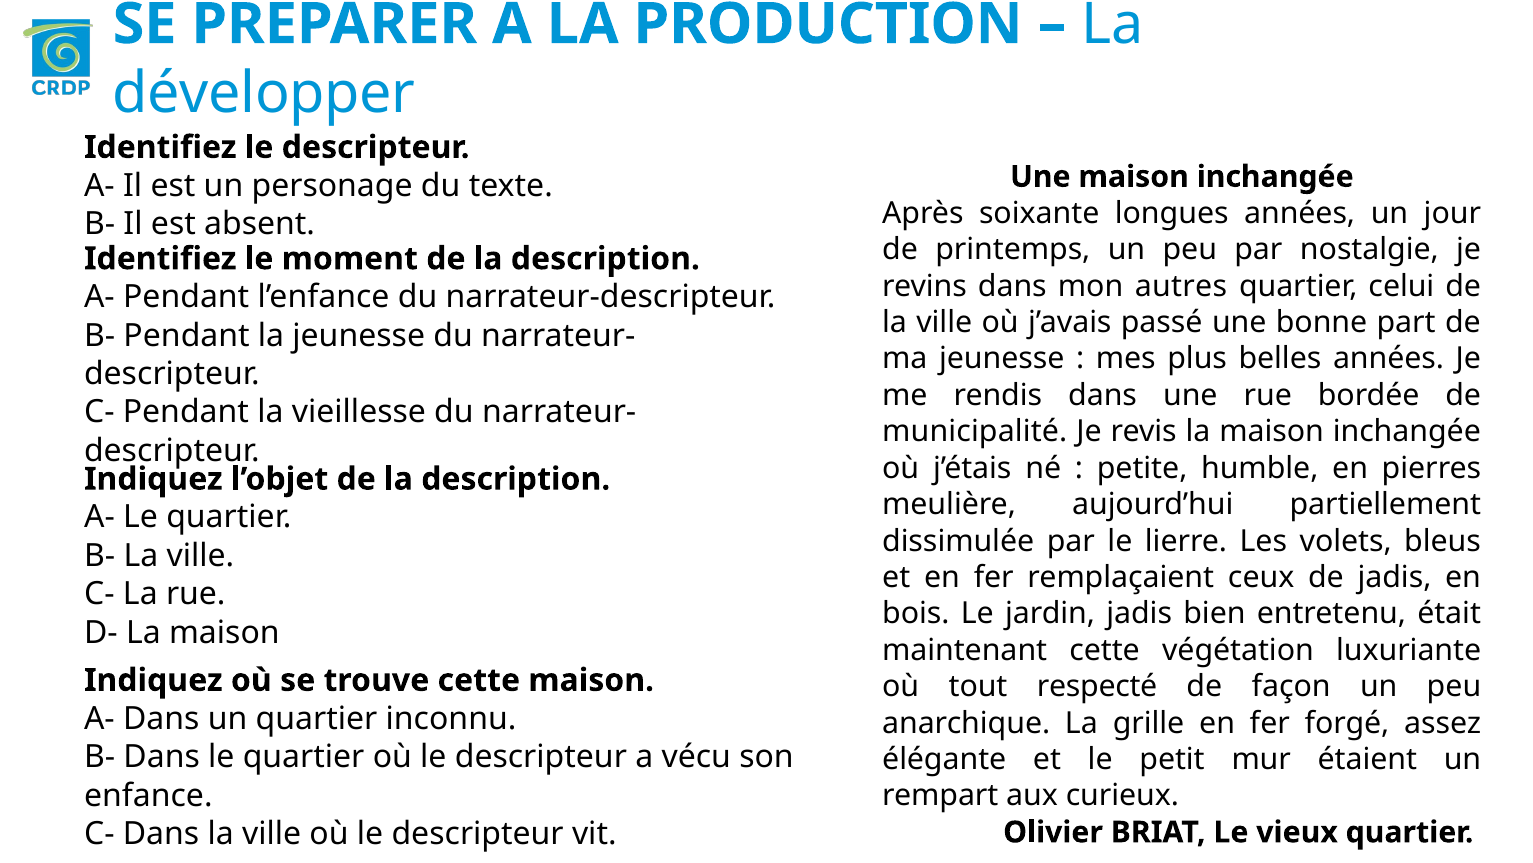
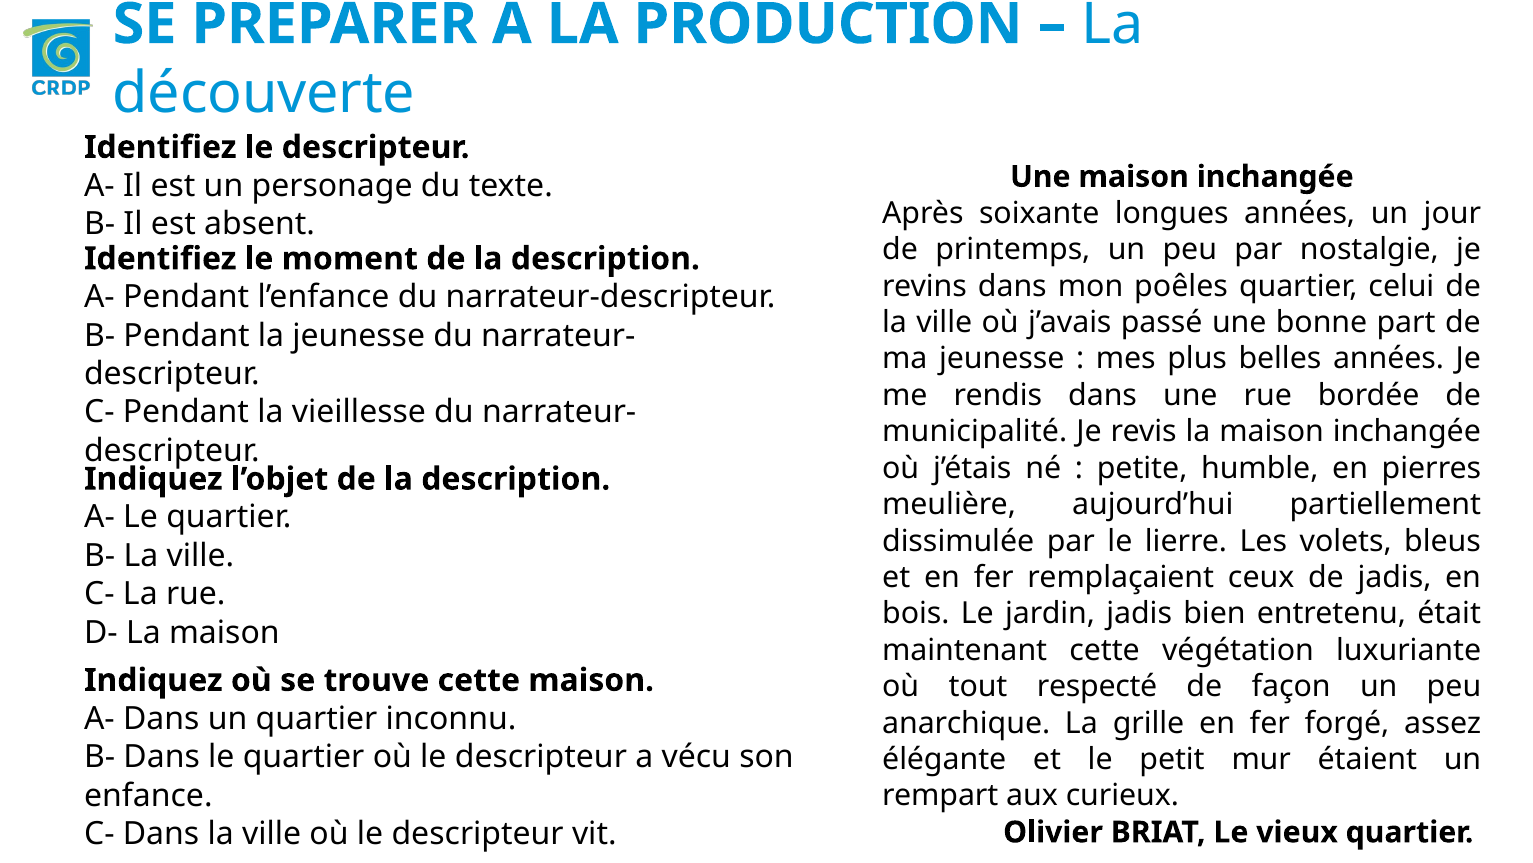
développer: développer -> découverte
autres: autres -> poêles
